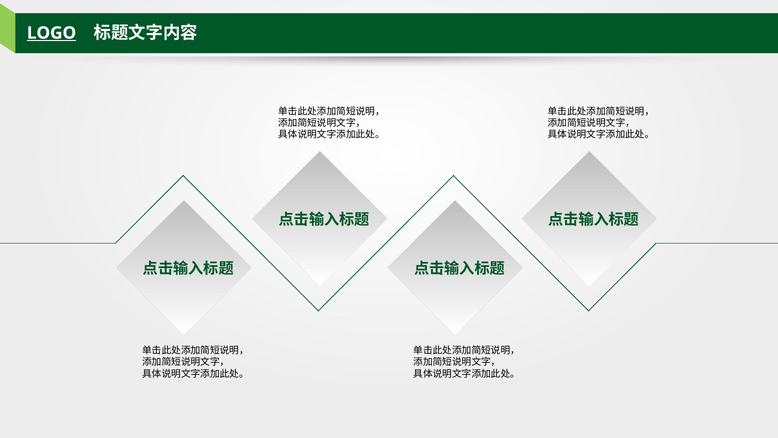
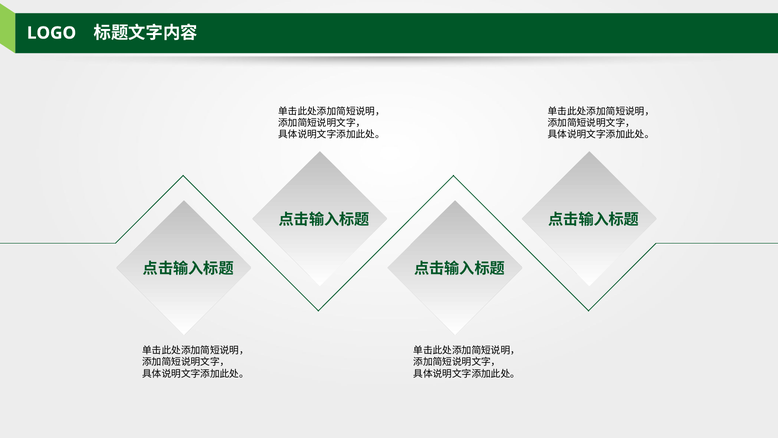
LOGO underline: present -> none
